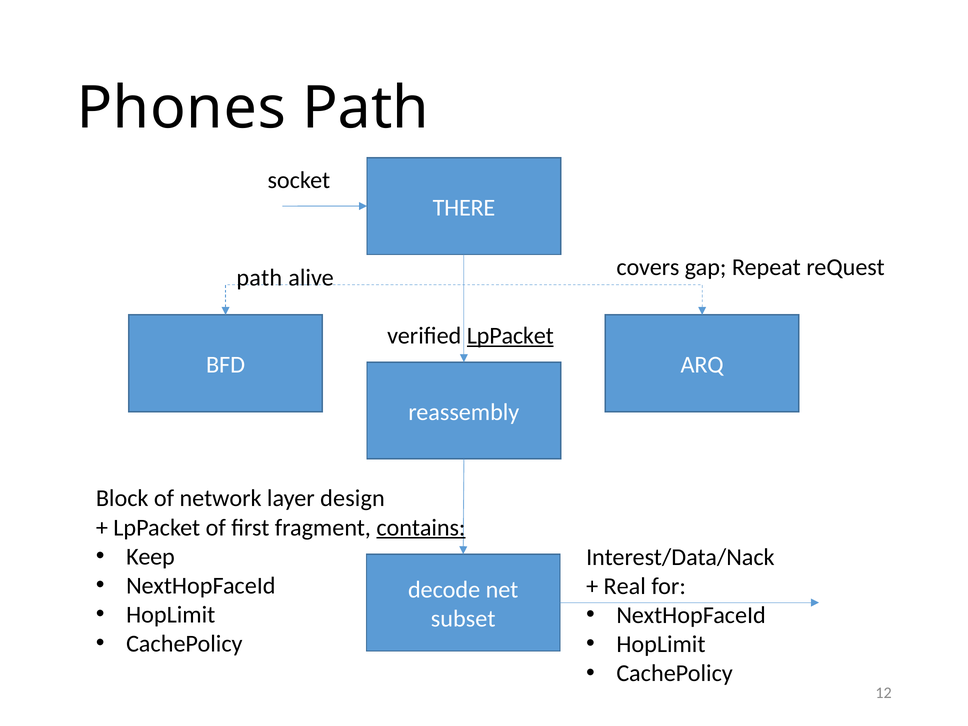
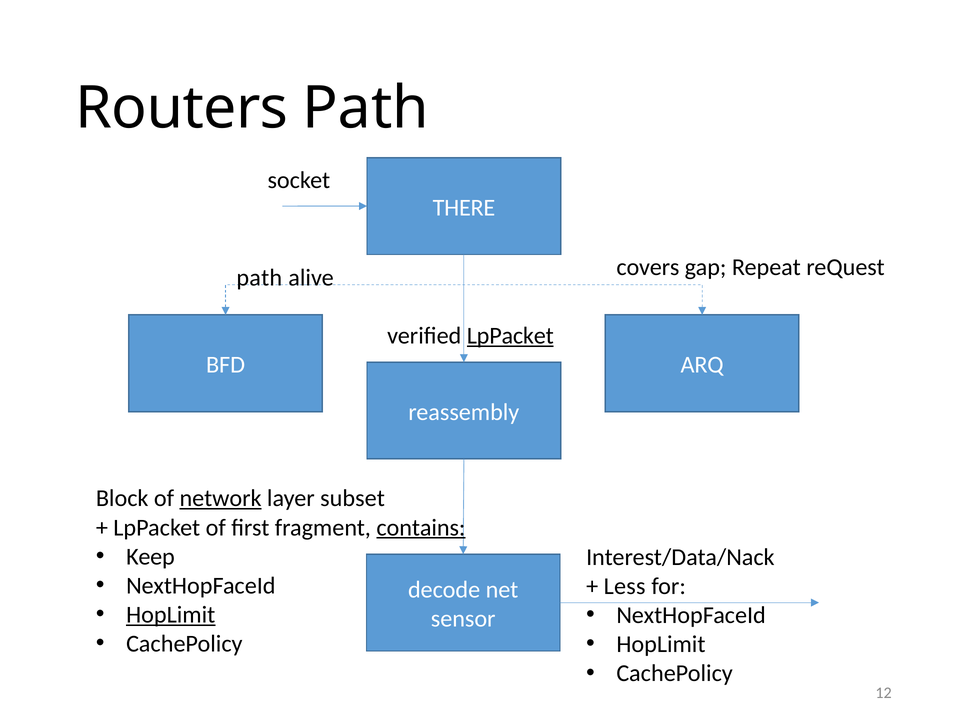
Phones: Phones -> Routers
network underline: none -> present
design: design -> subset
Real: Real -> Less
HopLimit at (171, 615) underline: none -> present
subset: subset -> sensor
